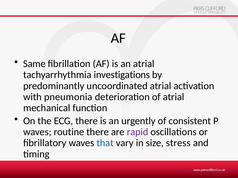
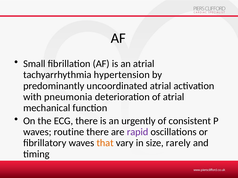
Same: Same -> Small
investigations: investigations -> hypertension
that colour: blue -> orange
stress: stress -> rarely
